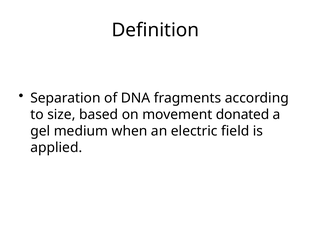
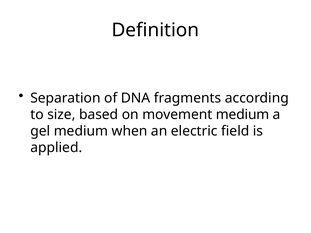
movement donated: donated -> medium
